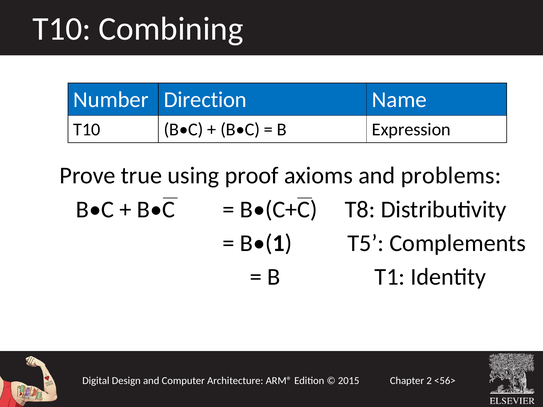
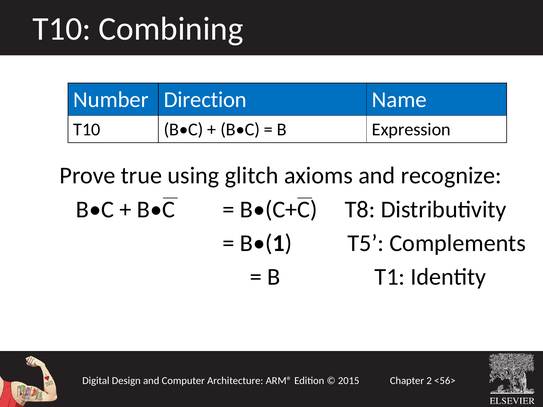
proof: proof -> glitch
problems: problems -> recognize
